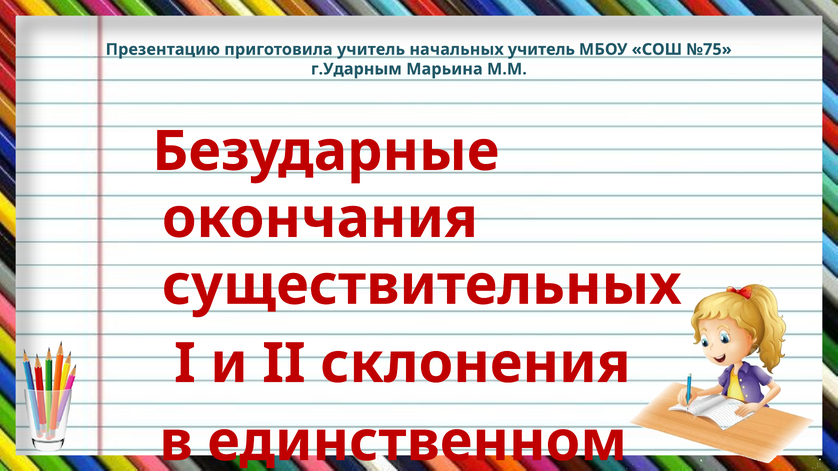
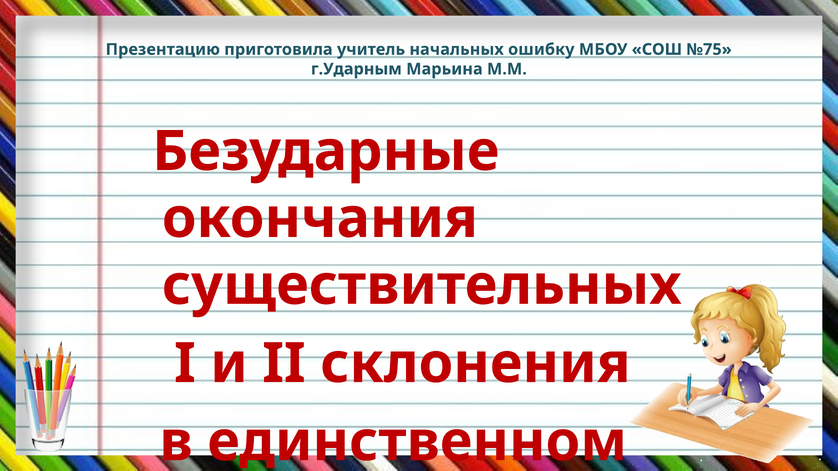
начальных учитель: учитель -> ошибку
